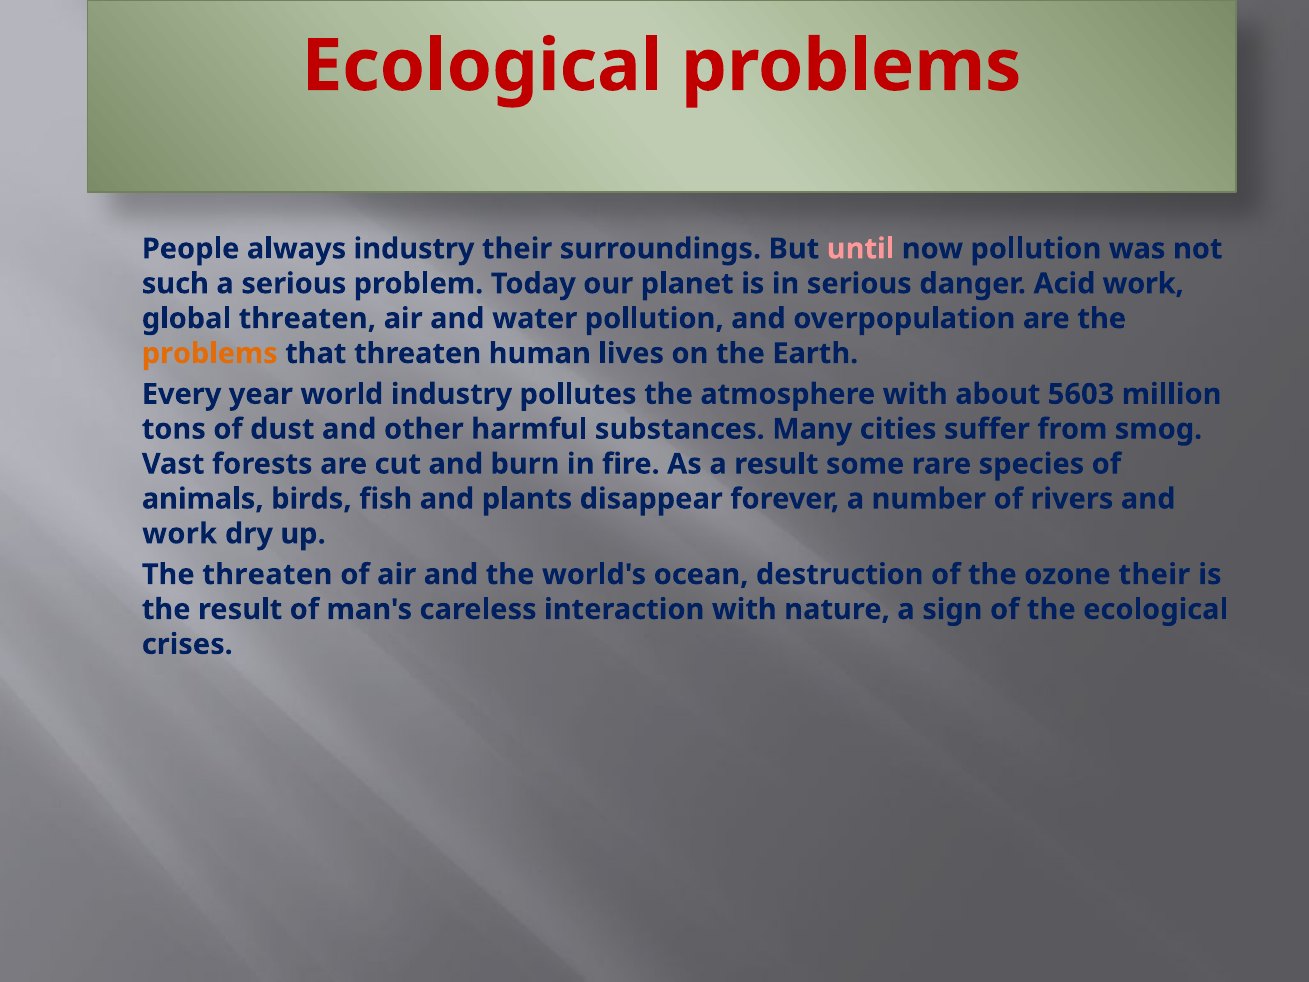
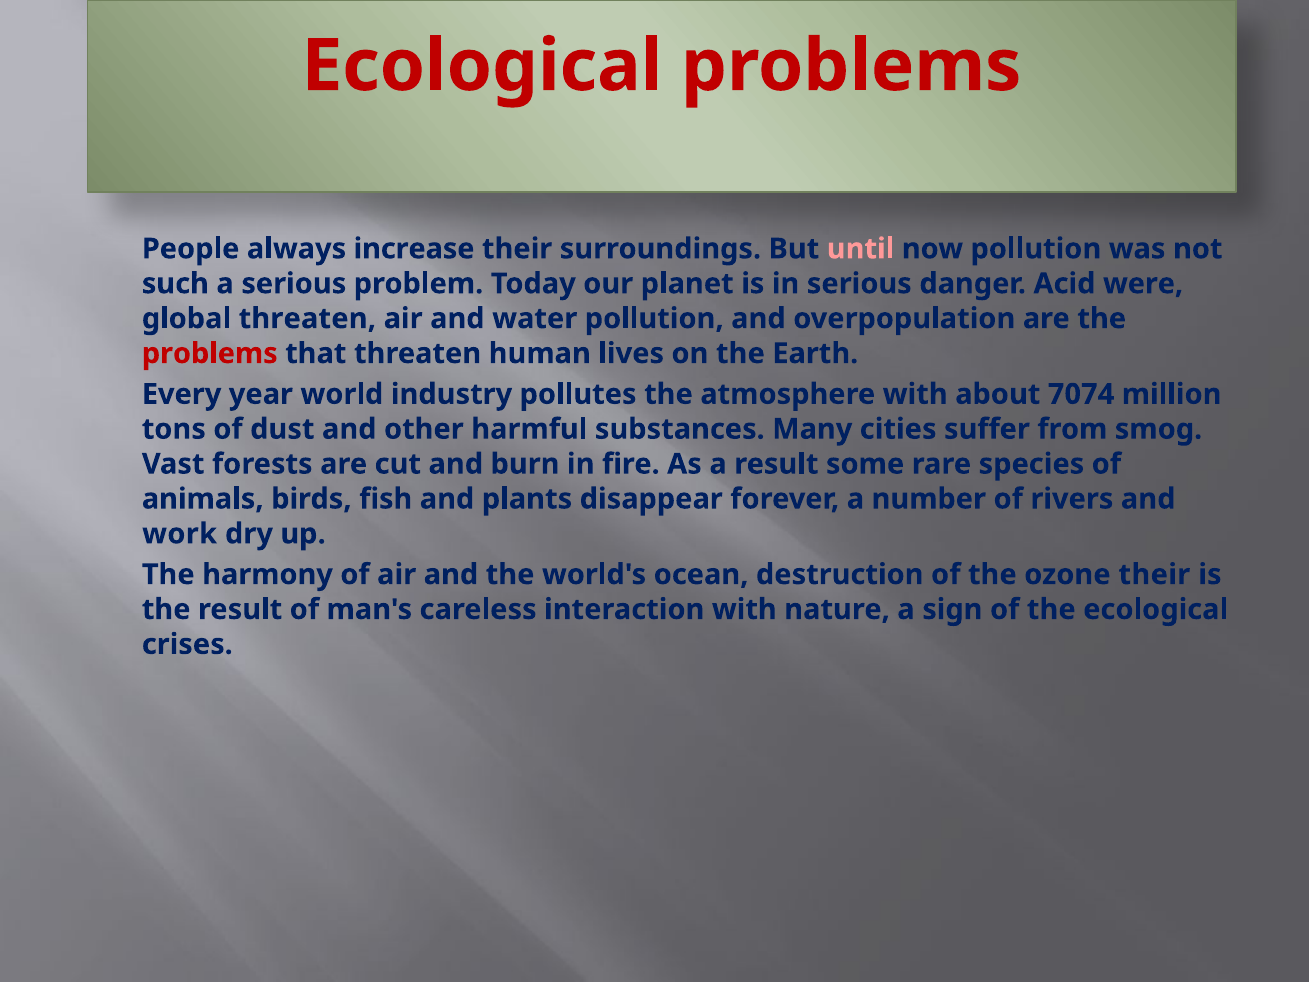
always industry: industry -> increase
Acid work: work -> were
problems at (210, 353) colour: orange -> red
5603: 5603 -> 7074
The threaten: threaten -> harmony
